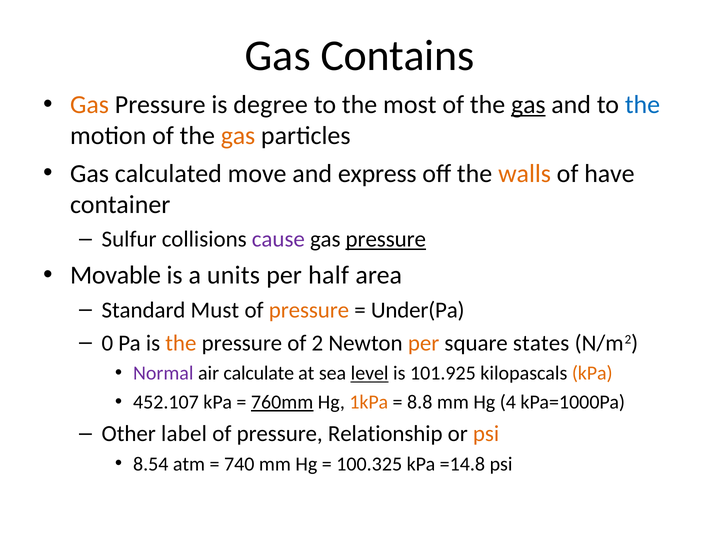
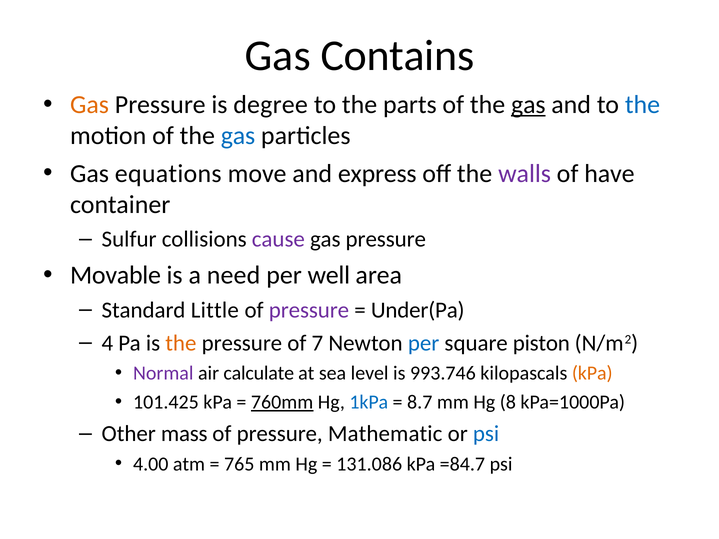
most: most -> parts
gas at (238, 136) colour: orange -> blue
calculated: calculated -> equations
walls colour: orange -> purple
pressure at (386, 239) underline: present -> none
units: units -> need
half: half -> well
Must: Must -> Little
pressure at (309, 310) colour: orange -> purple
0: 0 -> 4
2: 2 -> 7
per at (424, 343) colour: orange -> blue
states: states -> piston
level underline: present -> none
101.925: 101.925 -> 993.746
452.107: 452.107 -> 101.425
1kPa colour: orange -> blue
8.8: 8.8 -> 8.7
4: 4 -> 8
label: label -> mass
Relationship: Relationship -> Mathematic
psi at (486, 434) colour: orange -> blue
8.54: 8.54 -> 4.00
740: 740 -> 765
100.325: 100.325 -> 131.086
=14.8: =14.8 -> =84.7
